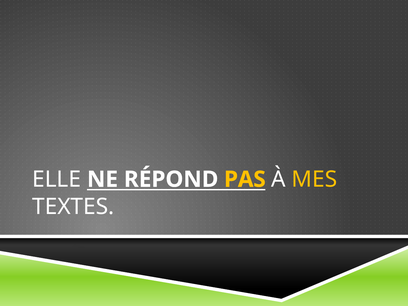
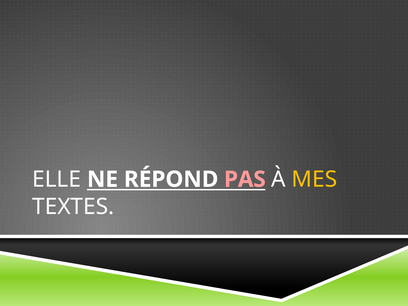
PAS colour: yellow -> pink
